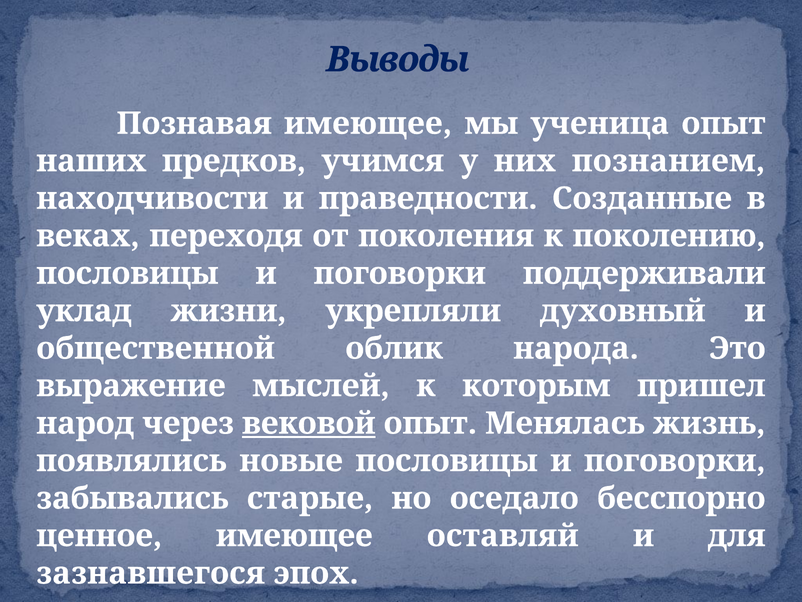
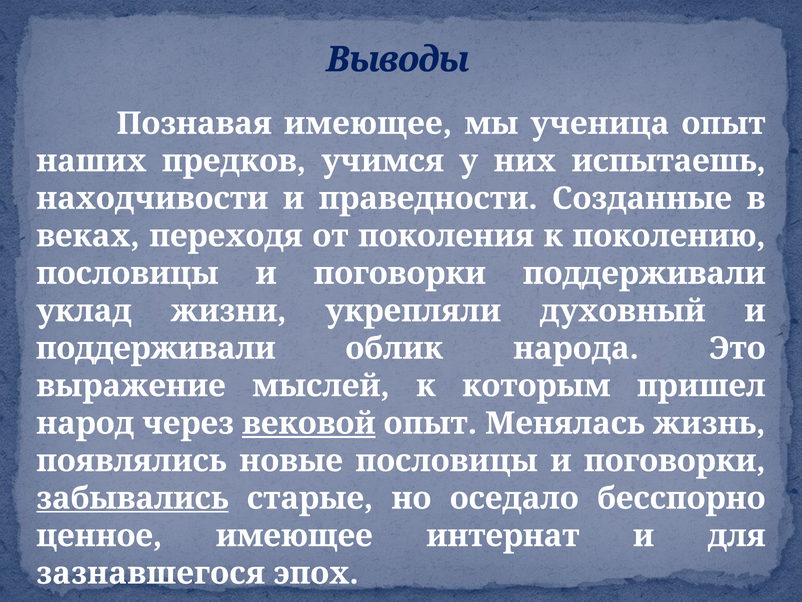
познанием: познанием -> испытаешь
общественной at (156, 348): общественной -> поддерживали
забывались underline: none -> present
оставляй: оставляй -> интернат
